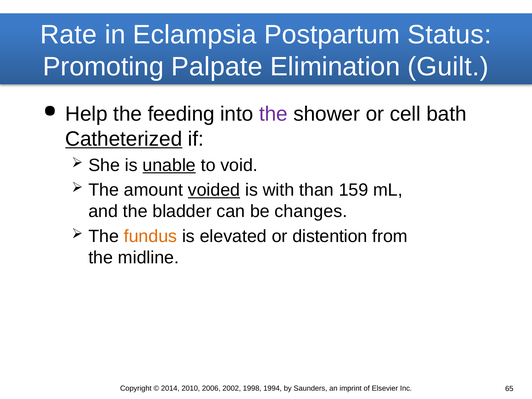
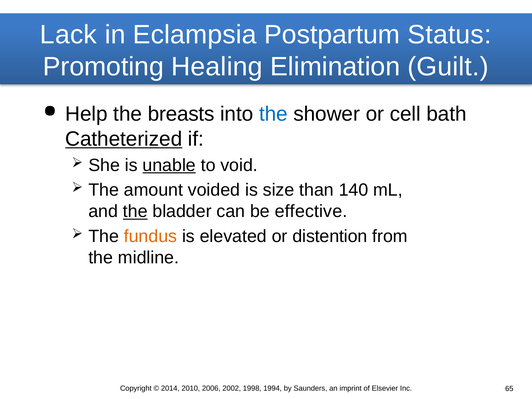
Rate: Rate -> Lack
Palpate: Palpate -> Healing
feeding: feeding -> breasts
the at (273, 114) colour: purple -> blue
voided underline: present -> none
with: with -> size
159: 159 -> 140
the at (135, 211) underline: none -> present
changes: changes -> effective
